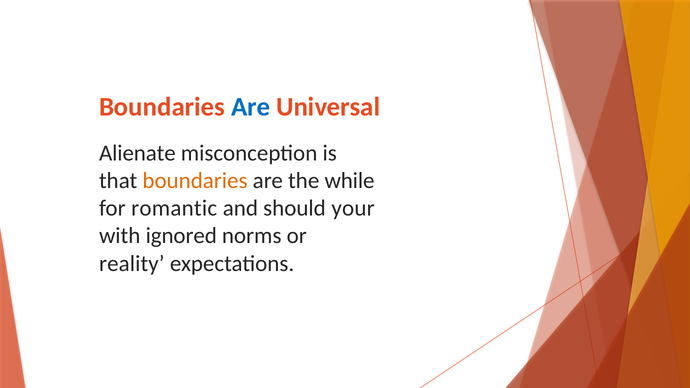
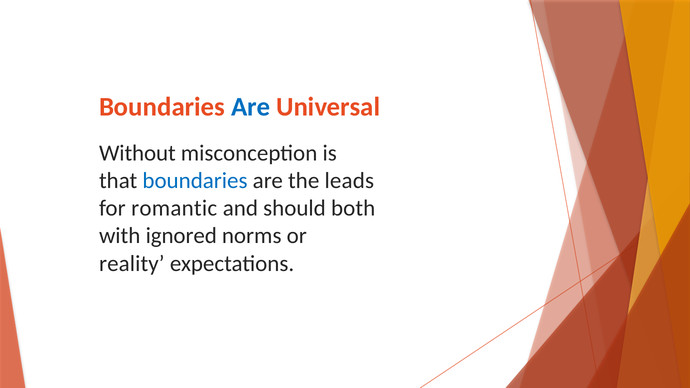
Alienate: Alienate -> Without
boundaries at (195, 181) colour: orange -> blue
while: while -> leads
your: your -> both
